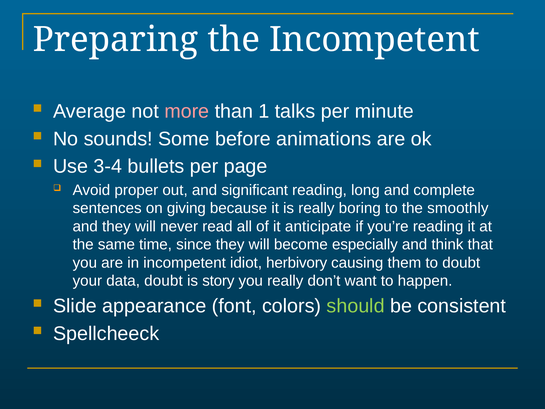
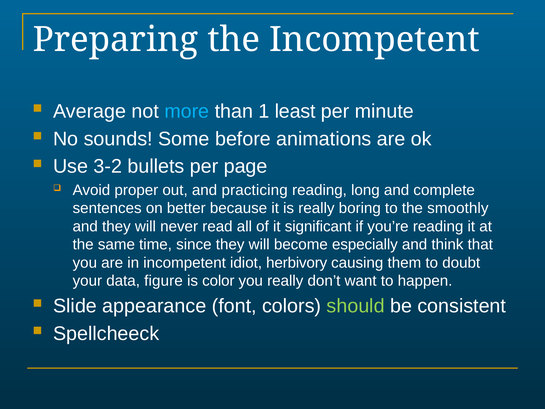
more colour: pink -> light blue
talks: talks -> least
3-4: 3-4 -> 3-2
significant: significant -> practicing
giving: giving -> better
anticipate: anticipate -> significant
data doubt: doubt -> figure
story: story -> color
